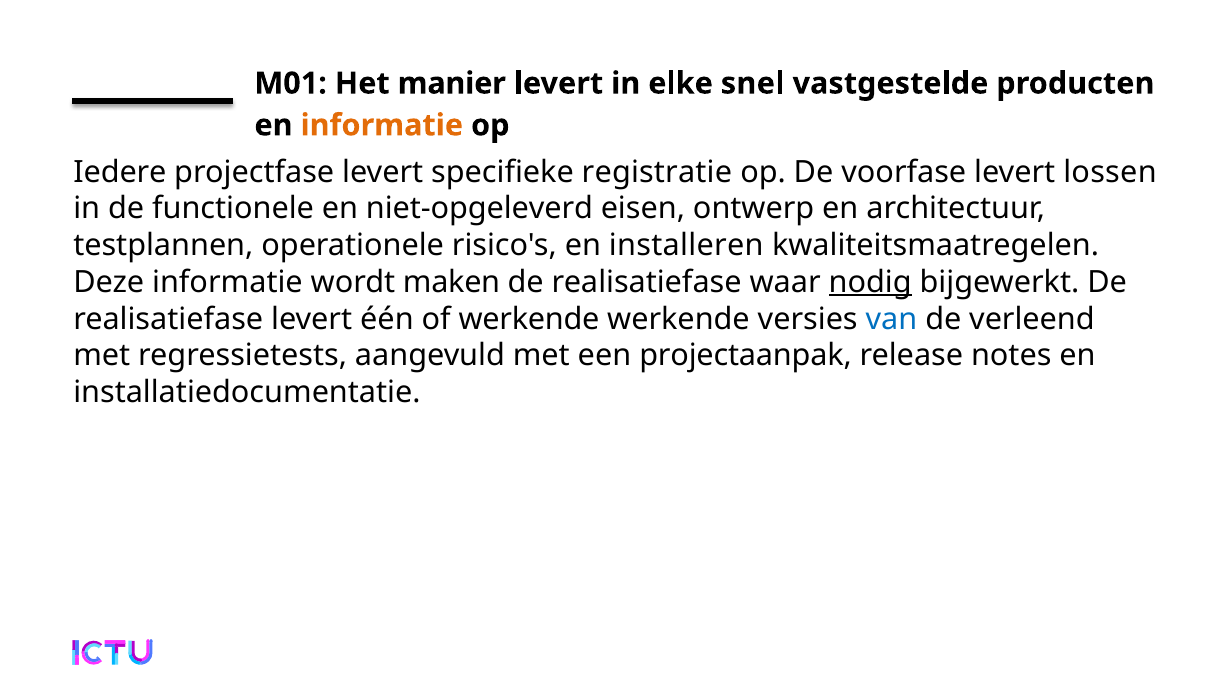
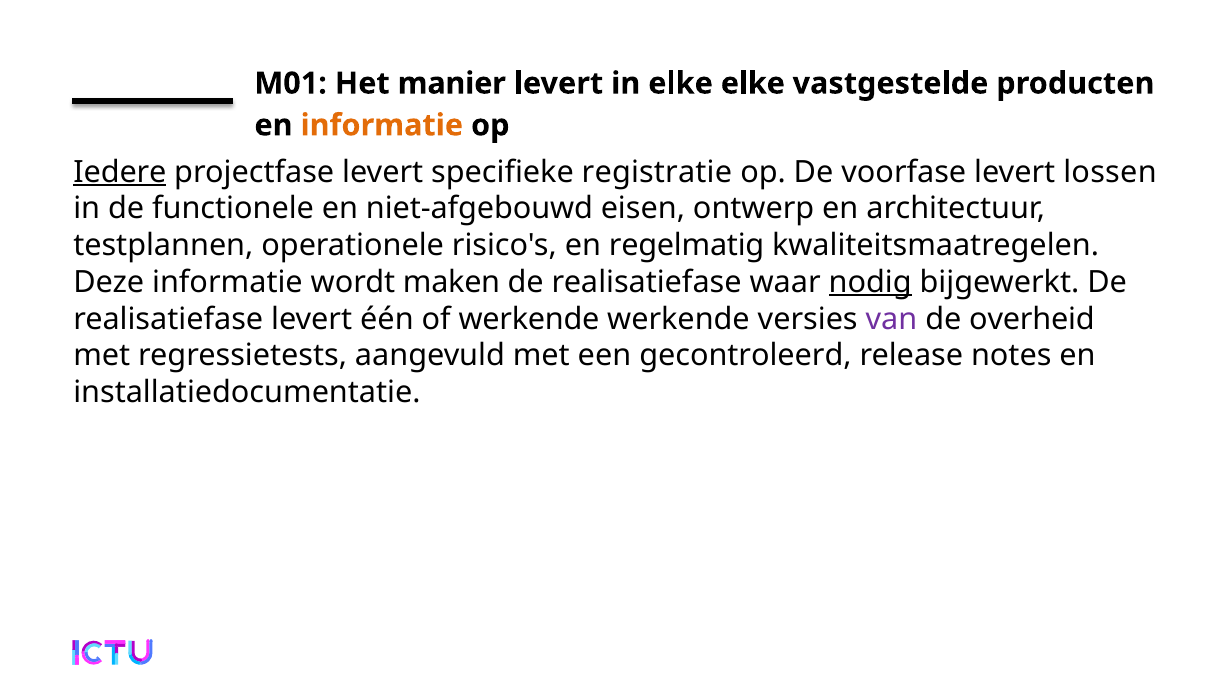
elke snel: snel -> elke
Iedere underline: none -> present
niet-opgeleverd: niet-opgeleverd -> niet-afgebouwd
installeren: installeren -> regelmatig
van colour: blue -> purple
verleend: verleend -> overheid
projectaanpak: projectaanpak -> gecontroleerd
